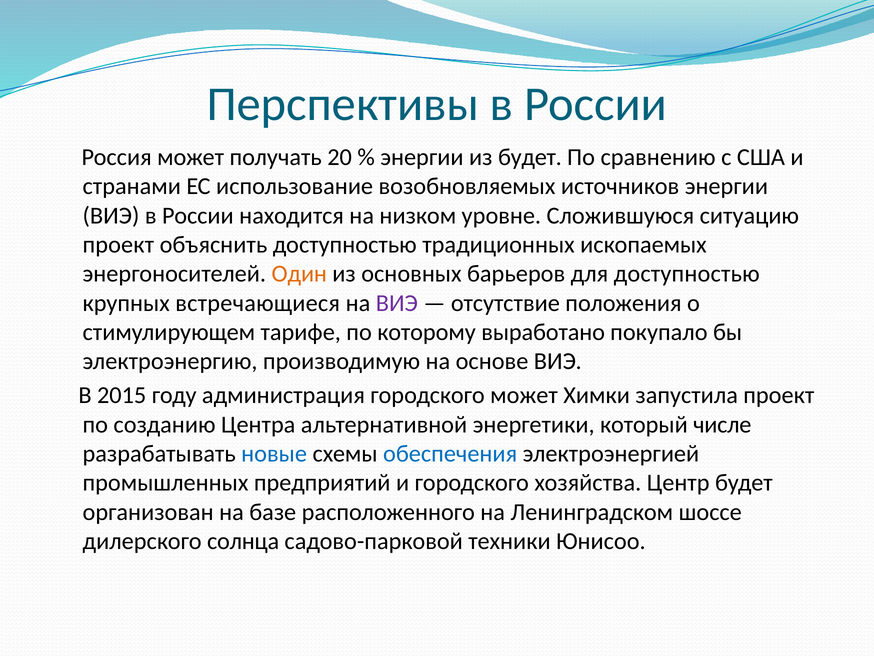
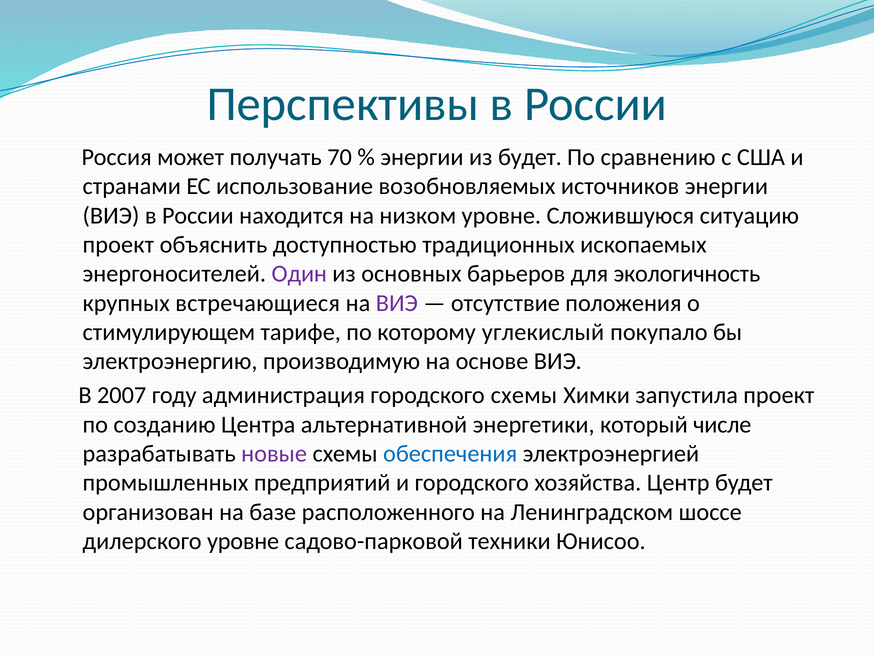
20: 20 -> 70
Один colour: orange -> purple
для доступностью: доступностью -> экологичность
выработано: выработано -> углекислый
2015: 2015 -> 2007
городского может: может -> схемы
новые colour: blue -> purple
дилерского солнца: солнца -> уровне
